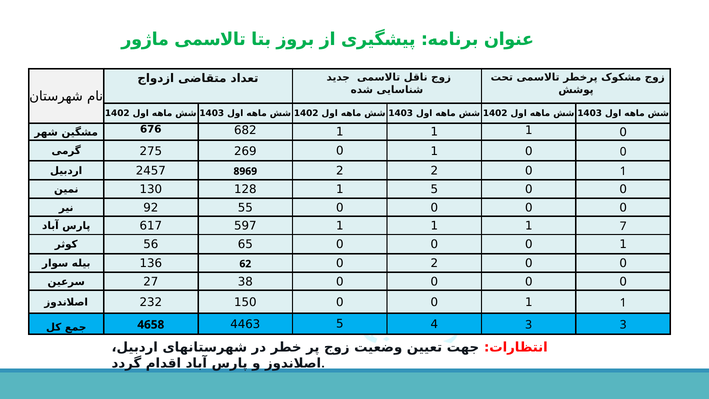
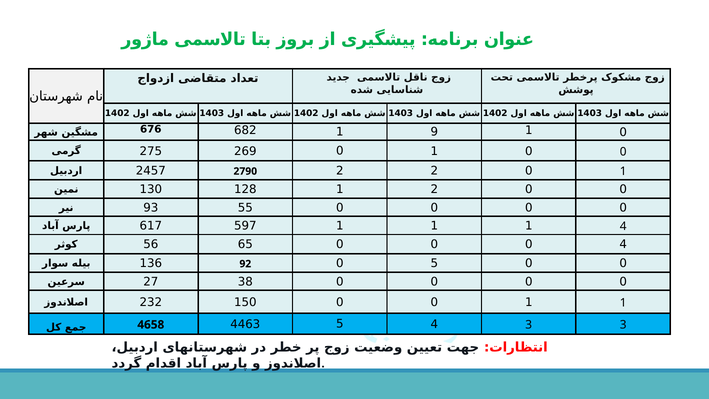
682 1 1: 1 -> 9
8969: 8969 -> 2790
1 5: 5 -> 2
92: 92 -> 93
1 7: 7 -> 4
0 0 0 1: 1 -> 4
62: 62 -> 92
0 2: 2 -> 5
